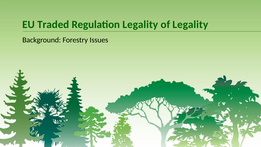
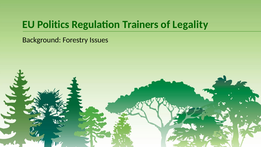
Traded: Traded -> Politics
Regulation Legality: Legality -> Trainers
